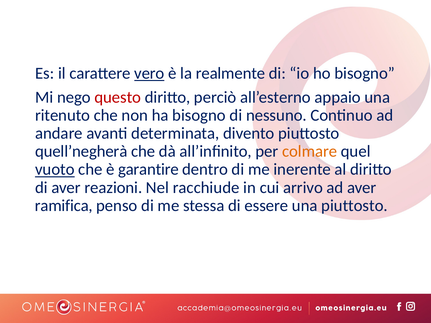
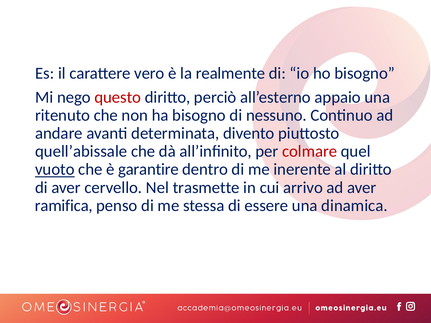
vero underline: present -> none
quell’negherà: quell’negherà -> quell’abissale
colmare colour: orange -> red
reazioni: reazioni -> cervello
racchiude: racchiude -> trasmette
una piuttosto: piuttosto -> dinamica
